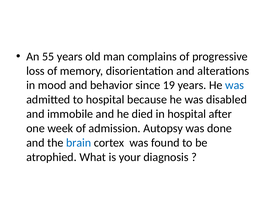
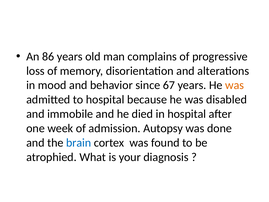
55: 55 -> 86
19: 19 -> 67
was at (235, 85) colour: blue -> orange
